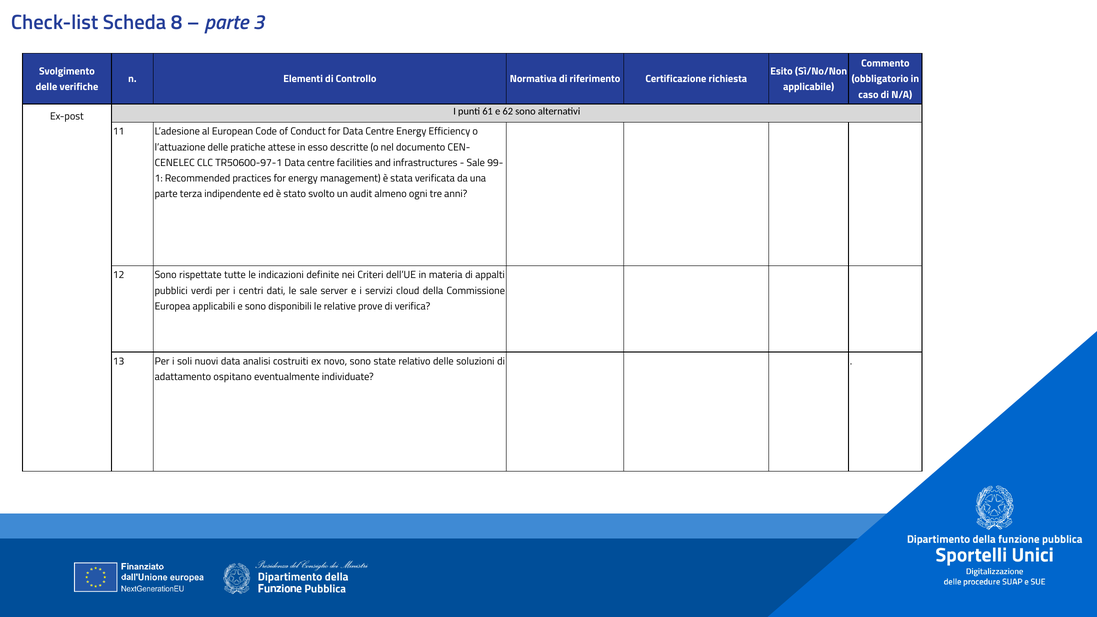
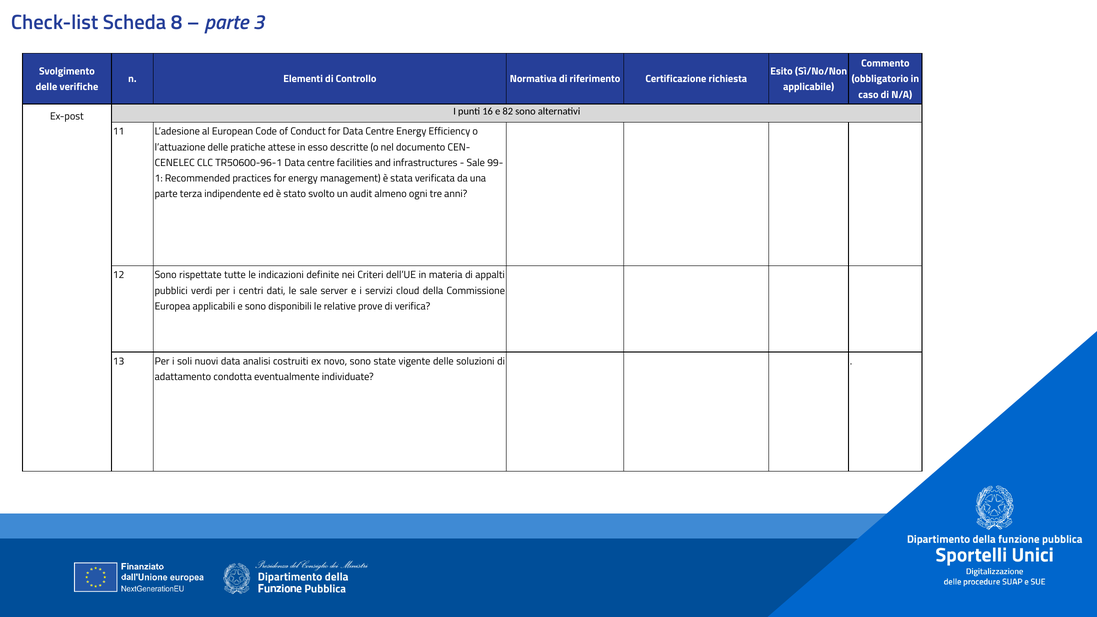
61: 61 -> 16
62: 62 -> 82
TR50600-97-1: TR50600-97-1 -> TR50600-96-1
relativo: relativo -> vigente
ospitano: ospitano -> condotta
